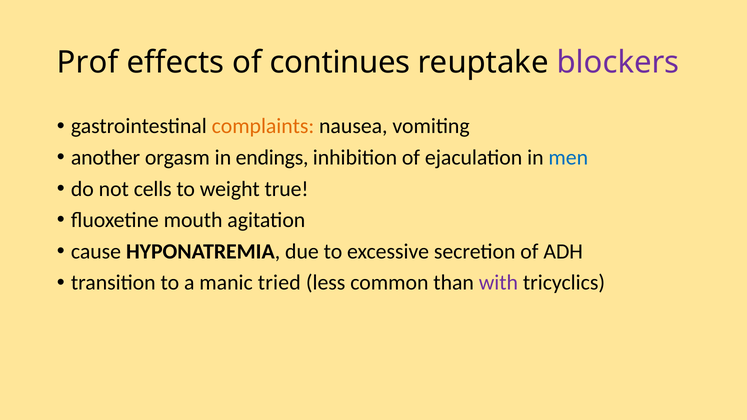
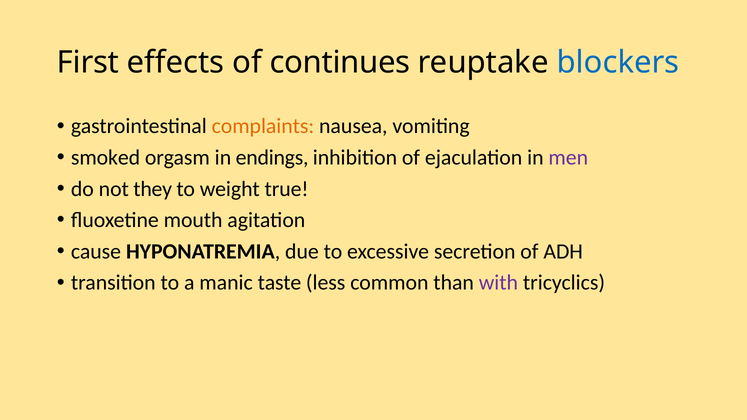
Prof: Prof -> First
blockers colour: purple -> blue
another: another -> smoked
men colour: blue -> purple
cells: cells -> they
tried: tried -> taste
